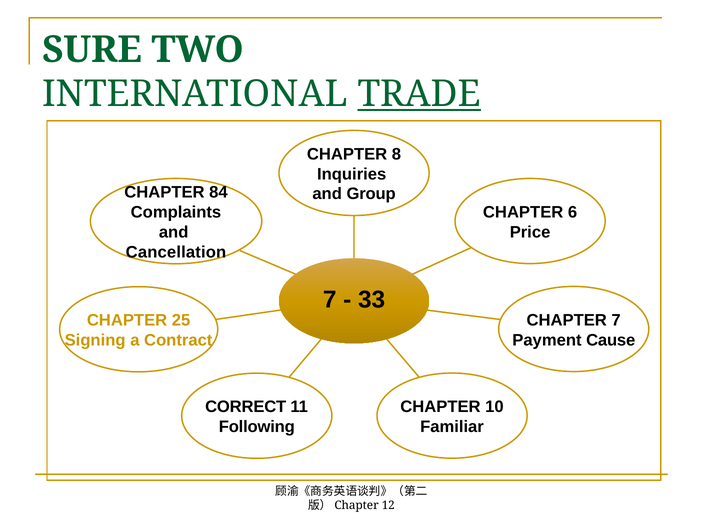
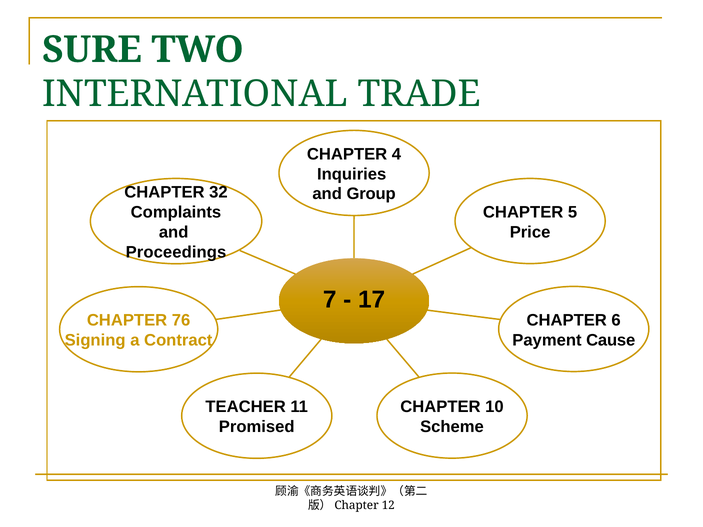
TRADE underline: present -> none
8: 8 -> 4
84: 84 -> 32
6: 6 -> 5
Cancellation: Cancellation -> Proceedings
33: 33 -> 17
CHAPTER 7: 7 -> 6
25: 25 -> 76
CORRECT: CORRECT -> TEACHER
Familiar: Familiar -> Scheme
Following: Following -> Promised
